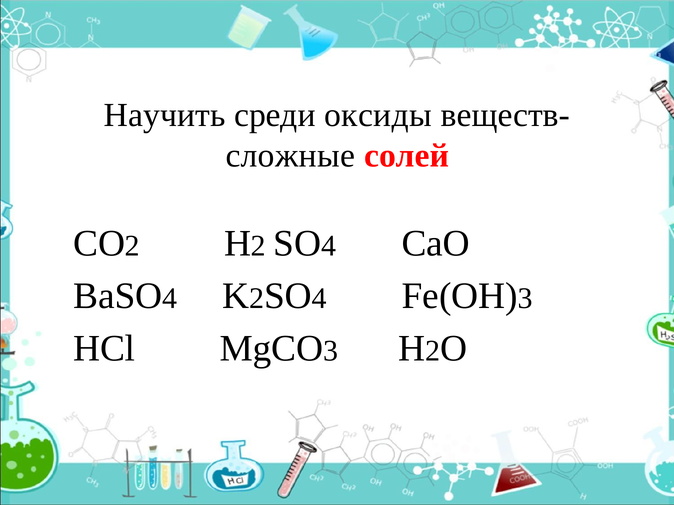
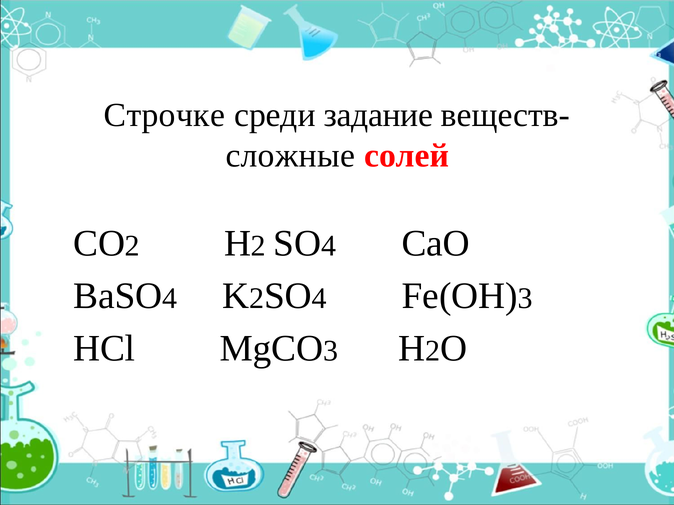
Научить: Научить -> Строчке
оксиды: оксиды -> задание
